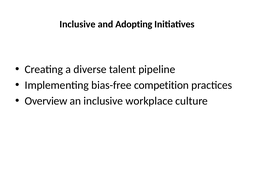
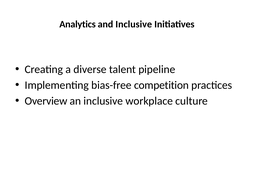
Inclusive at (77, 24): Inclusive -> Analytics
and Adopting: Adopting -> Inclusive
